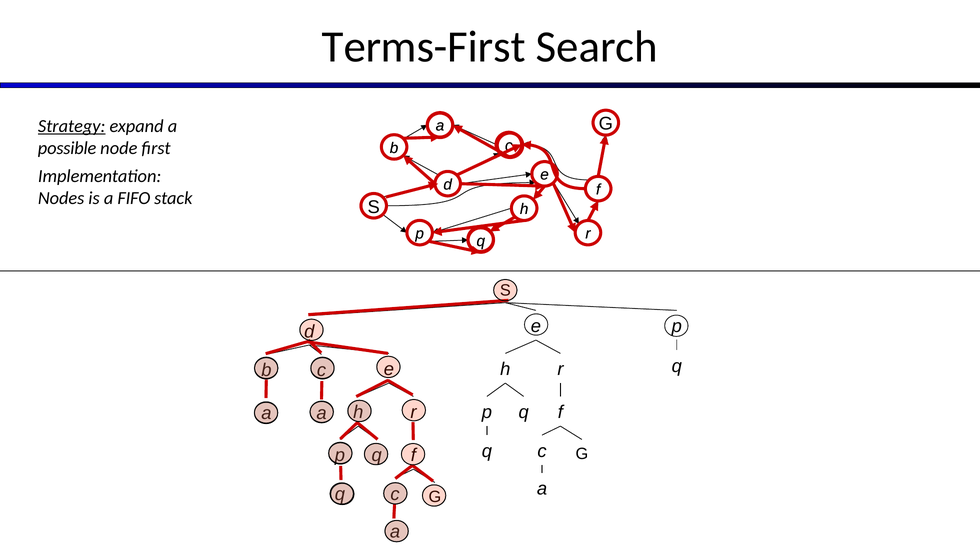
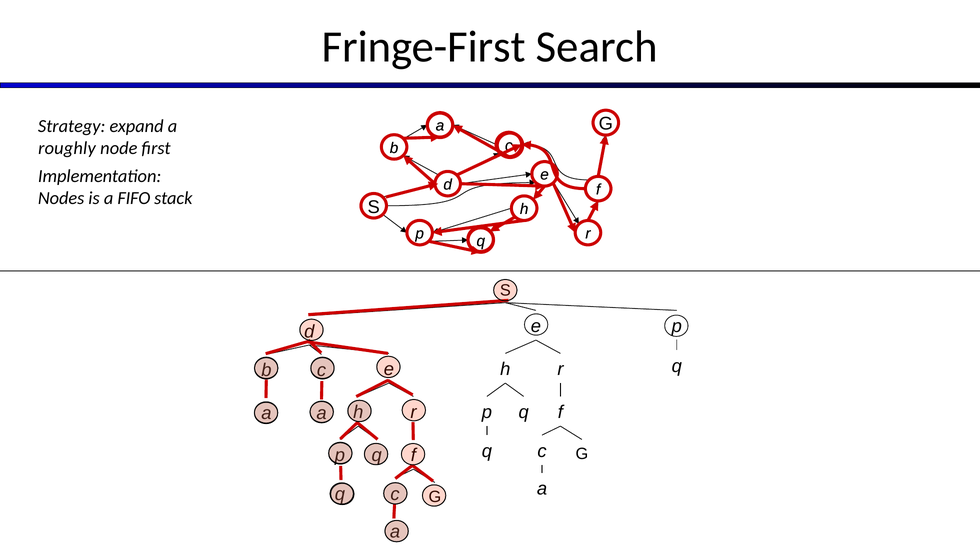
Terms-First: Terms-First -> Fringe-First
Strategy underline: present -> none
possible: possible -> roughly
